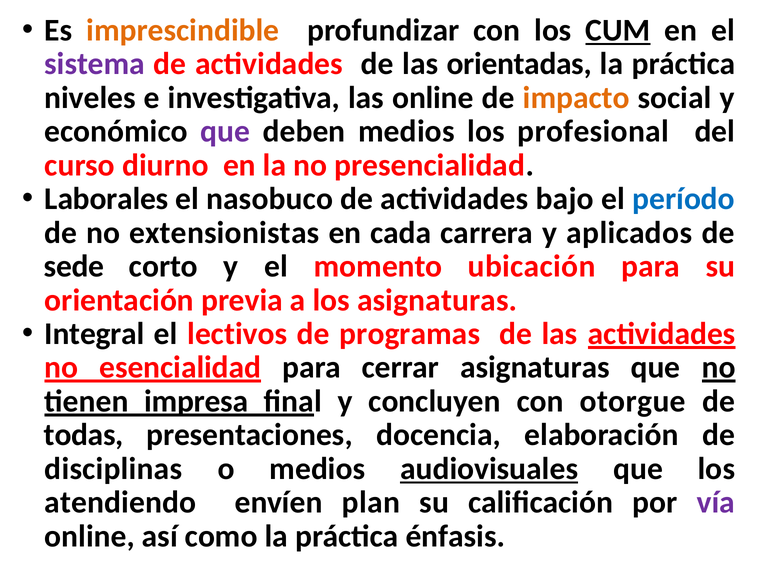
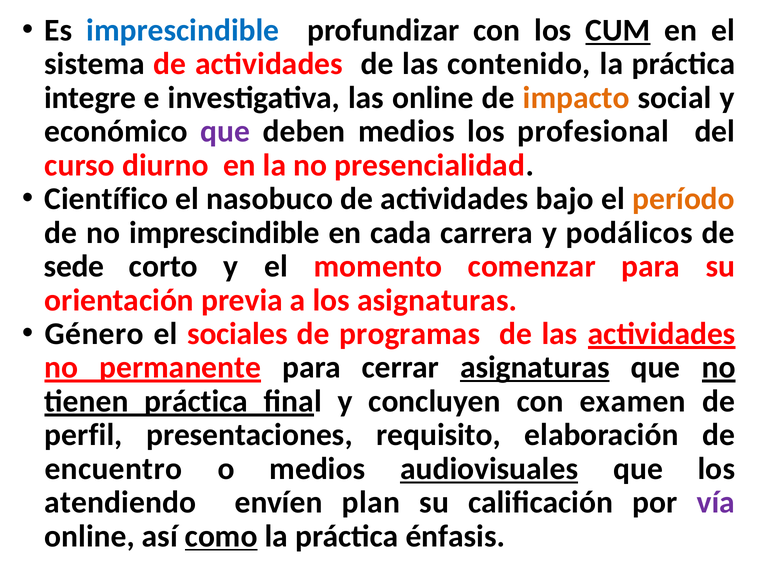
imprescindible at (183, 30) colour: orange -> blue
sistema colour: purple -> black
orientadas: orientadas -> contenido
niveles: niveles -> integre
Laborales: Laborales -> Científico
período colour: blue -> orange
no extensionistas: extensionistas -> imprescindible
aplicados: aplicados -> podálicos
ubicación: ubicación -> comenzar
Integral: Integral -> Género
lectivos: lectivos -> sociales
esencialidad: esencialidad -> permanente
asignaturas at (535, 367) underline: none -> present
tienen impresa: impresa -> práctica
otorgue: otorgue -> examen
todas: todas -> perfil
docencia: docencia -> requisito
disciplinas: disciplinas -> encuentro
como underline: none -> present
